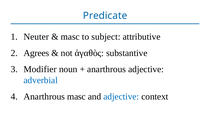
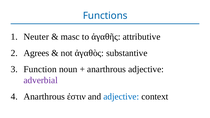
Predicate: Predicate -> Functions
subject: subject -> ἀγαθῆς
Modifier: Modifier -> Function
adverbial colour: blue -> purple
Anarthrous masc: masc -> ἐστιν
